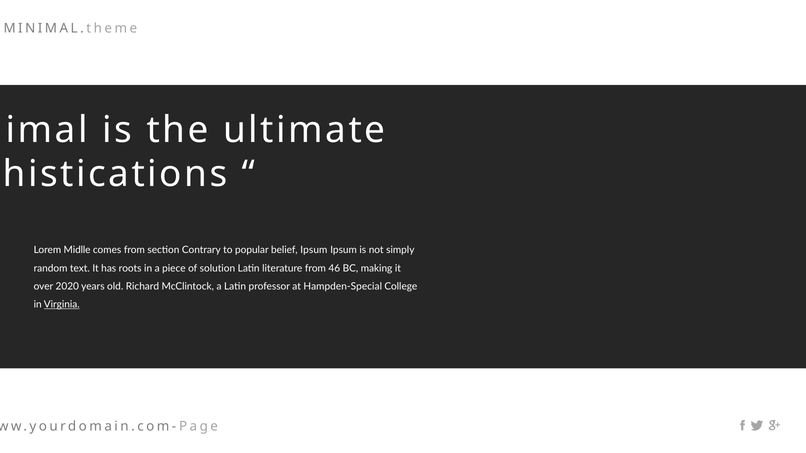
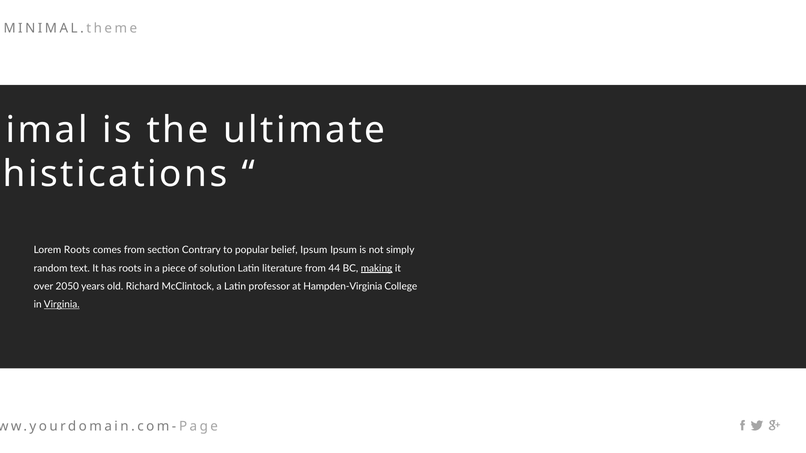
Lorem Midlle: Midlle -> Roots
46: 46 -> 44
making underline: none -> present
2020: 2020 -> 2050
Hampden-Special: Hampden-Special -> Hampden-Virginia
